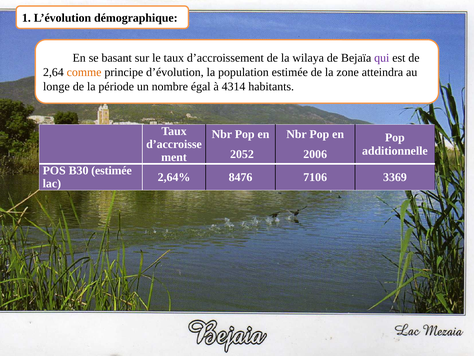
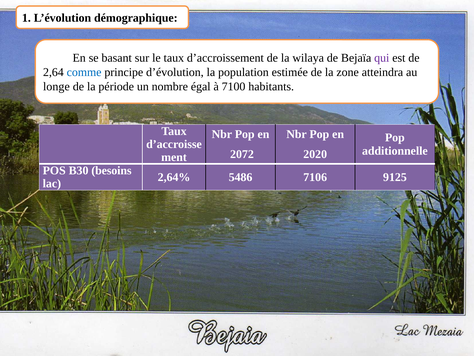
comme colour: orange -> blue
4314: 4314 -> 7100
2052: 2052 -> 2072
2006: 2006 -> 2020
B30 estimée: estimée -> besoins
8476: 8476 -> 5486
3369: 3369 -> 9125
